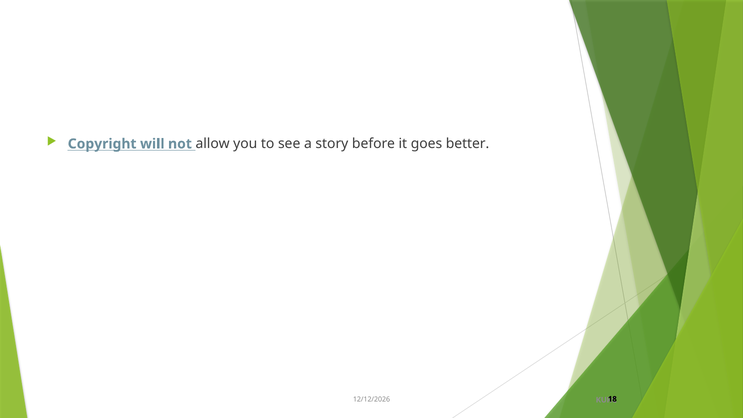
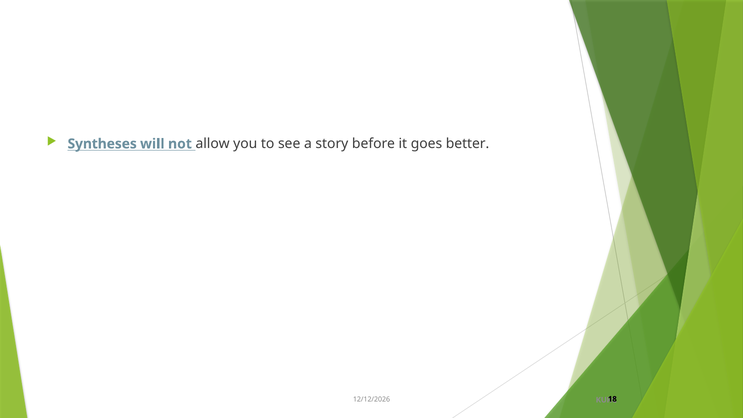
Copyright: Copyright -> Syntheses
